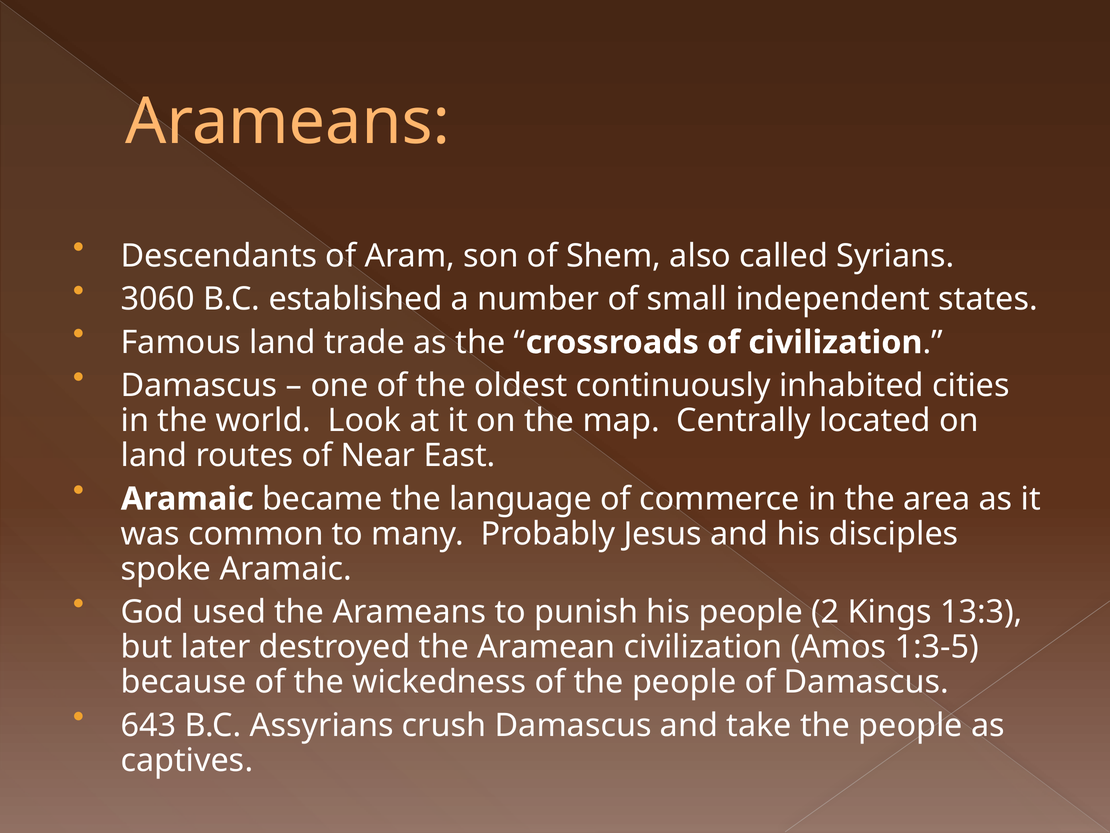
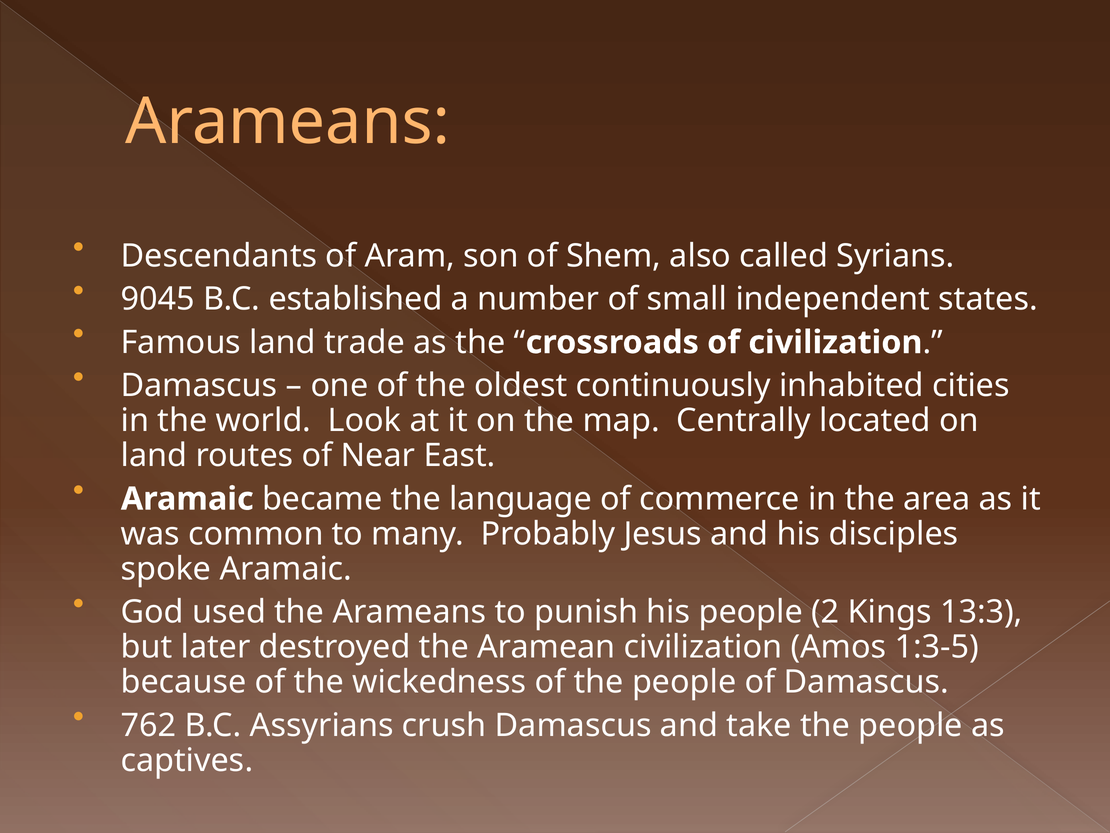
3060: 3060 -> 9045
643: 643 -> 762
